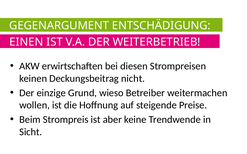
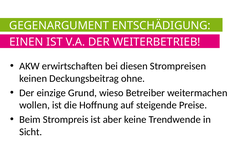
nicht: nicht -> ohne
